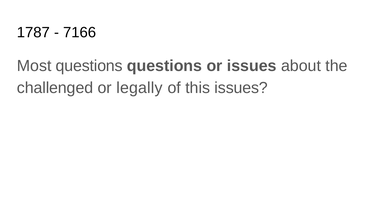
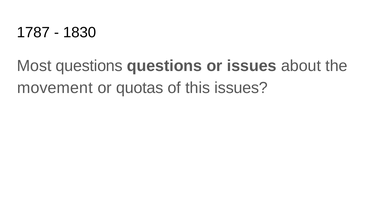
7166: 7166 -> 1830
challenged: challenged -> movement
legally: legally -> quotas
